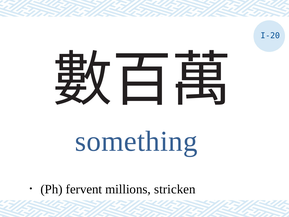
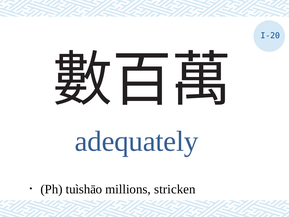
something: something -> adequately
fervent: fervent -> tuìshāo
